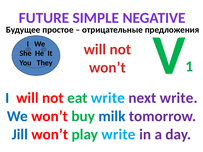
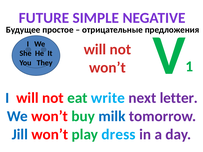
next write: write -> letter
play write: write -> dress
